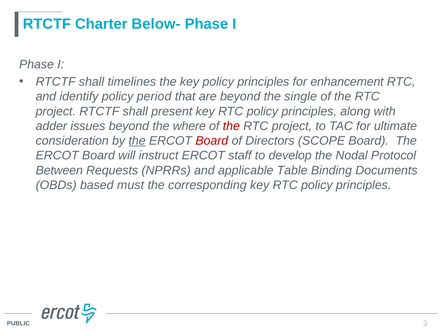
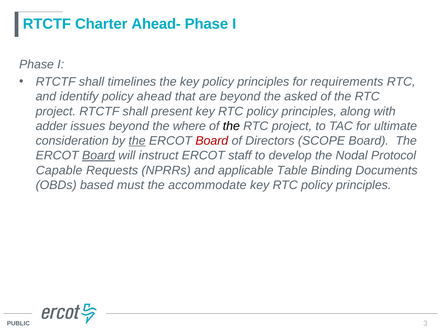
Below-: Below- -> Ahead-
enhancement: enhancement -> requirements
period: period -> ahead
single: single -> asked
the at (231, 126) colour: red -> black
Board at (98, 155) underline: none -> present
Between: Between -> Capable
corresponding: corresponding -> accommodate
